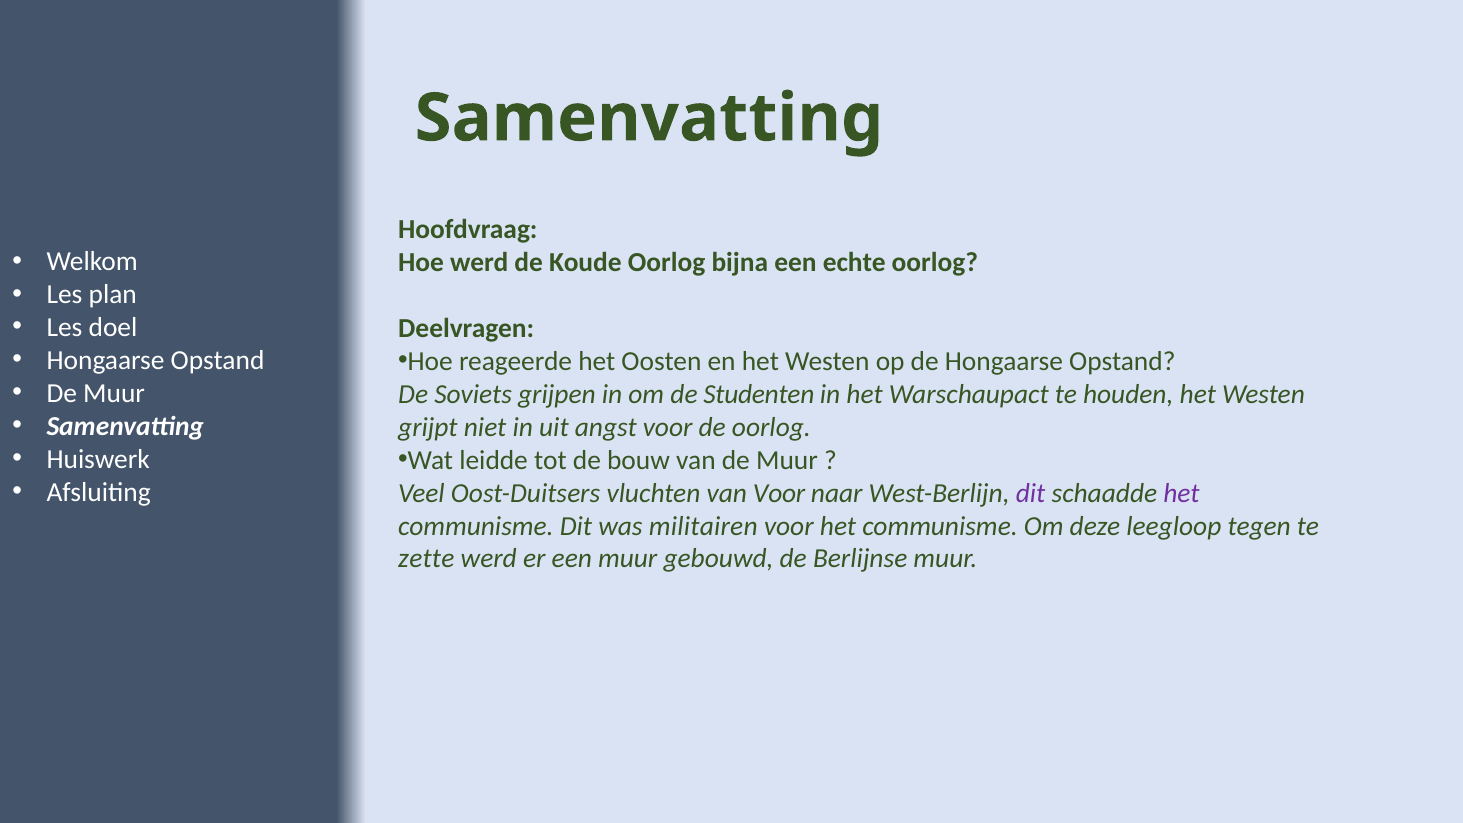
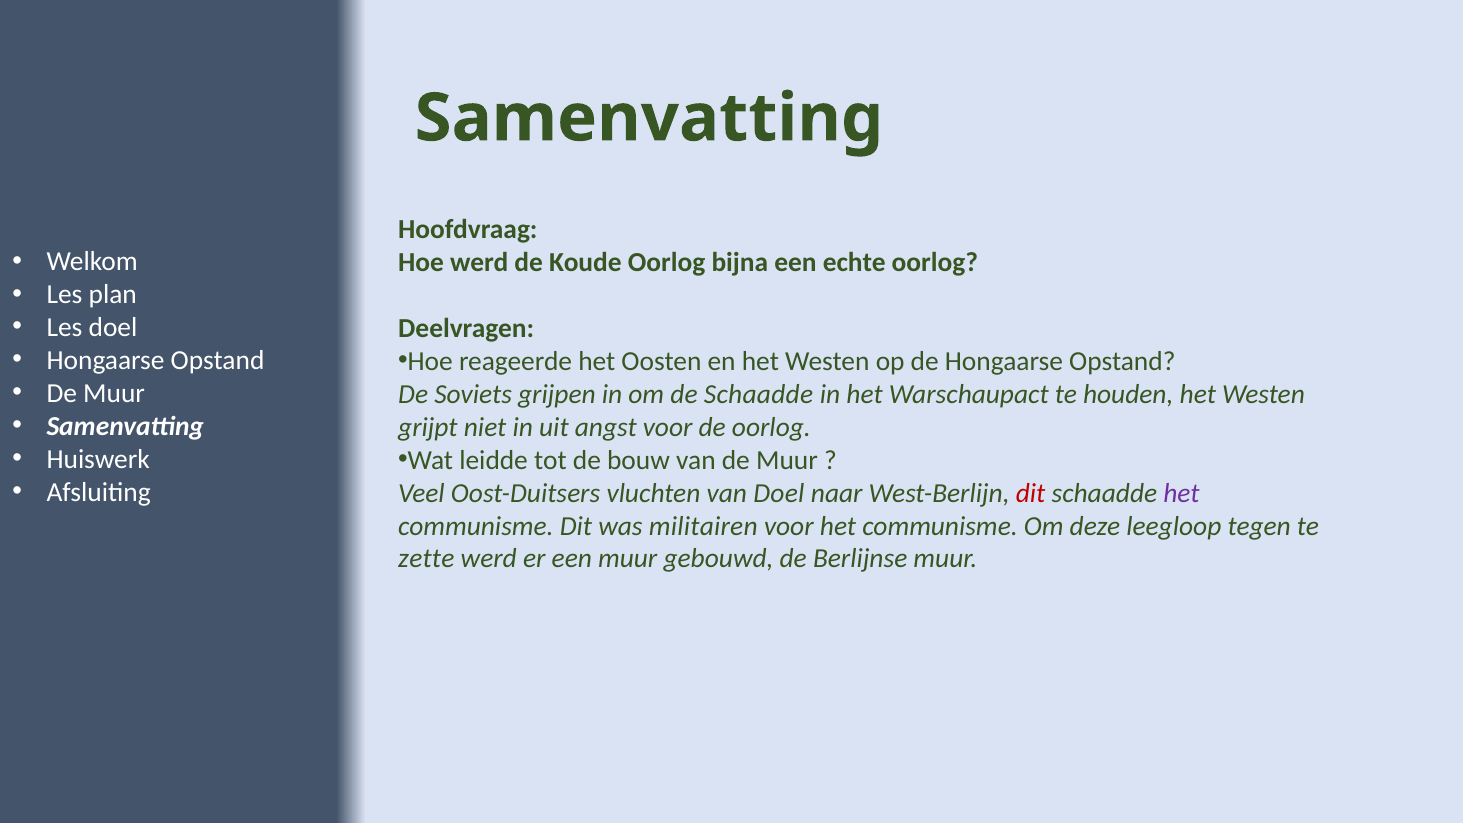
de Studenten: Studenten -> Schaadde
van Voor: Voor -> Doel
dit at (1031, 493) colour: purple -> red
